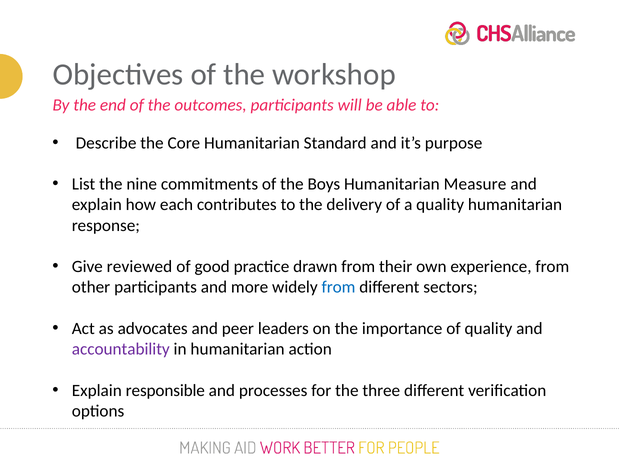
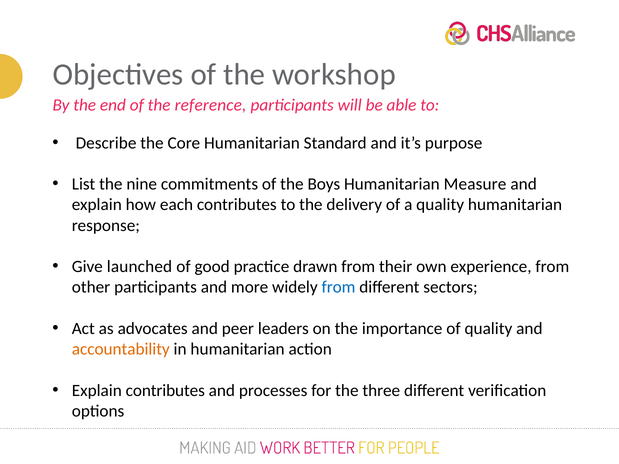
outcomes: outcomes -> reference
reviewed: reviewed -> launched
accountability colour: purple -> orange
Explain responsible: responsible -> contributes
